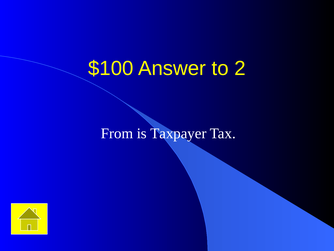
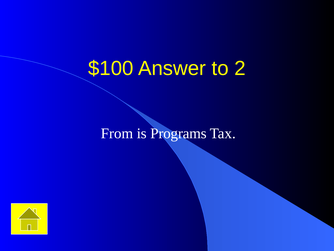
Taxpayer: Taxpayer -> Programs
